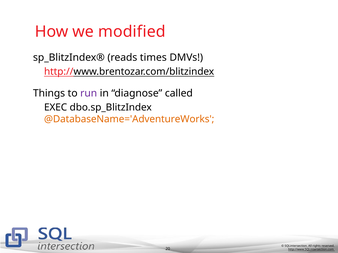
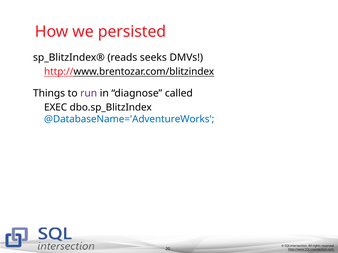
modified: modified -> persisted
times: times -> seeks
@DatabaseName='AdventureWorks colour: orange -> blue
